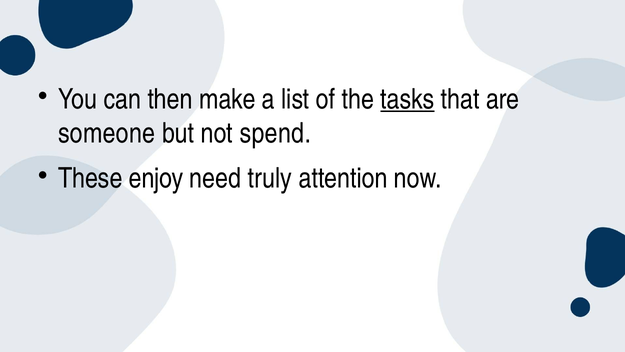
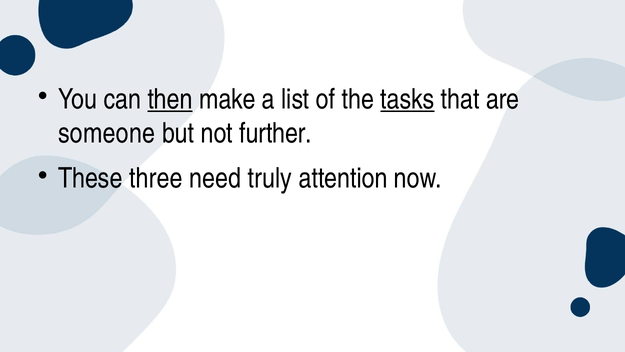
then underline: none -> present
spend: spend -> further
enjoy: enjoy -> three
